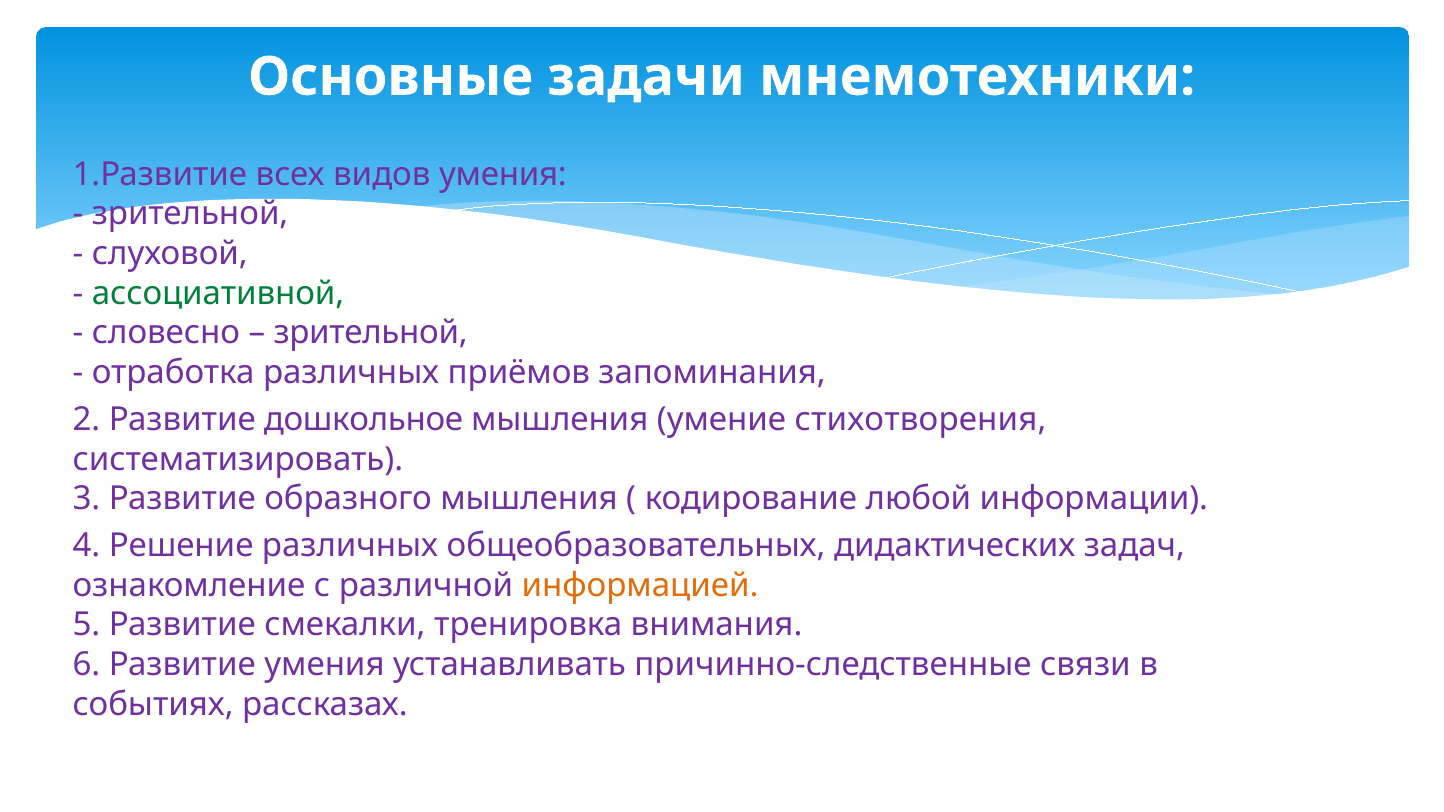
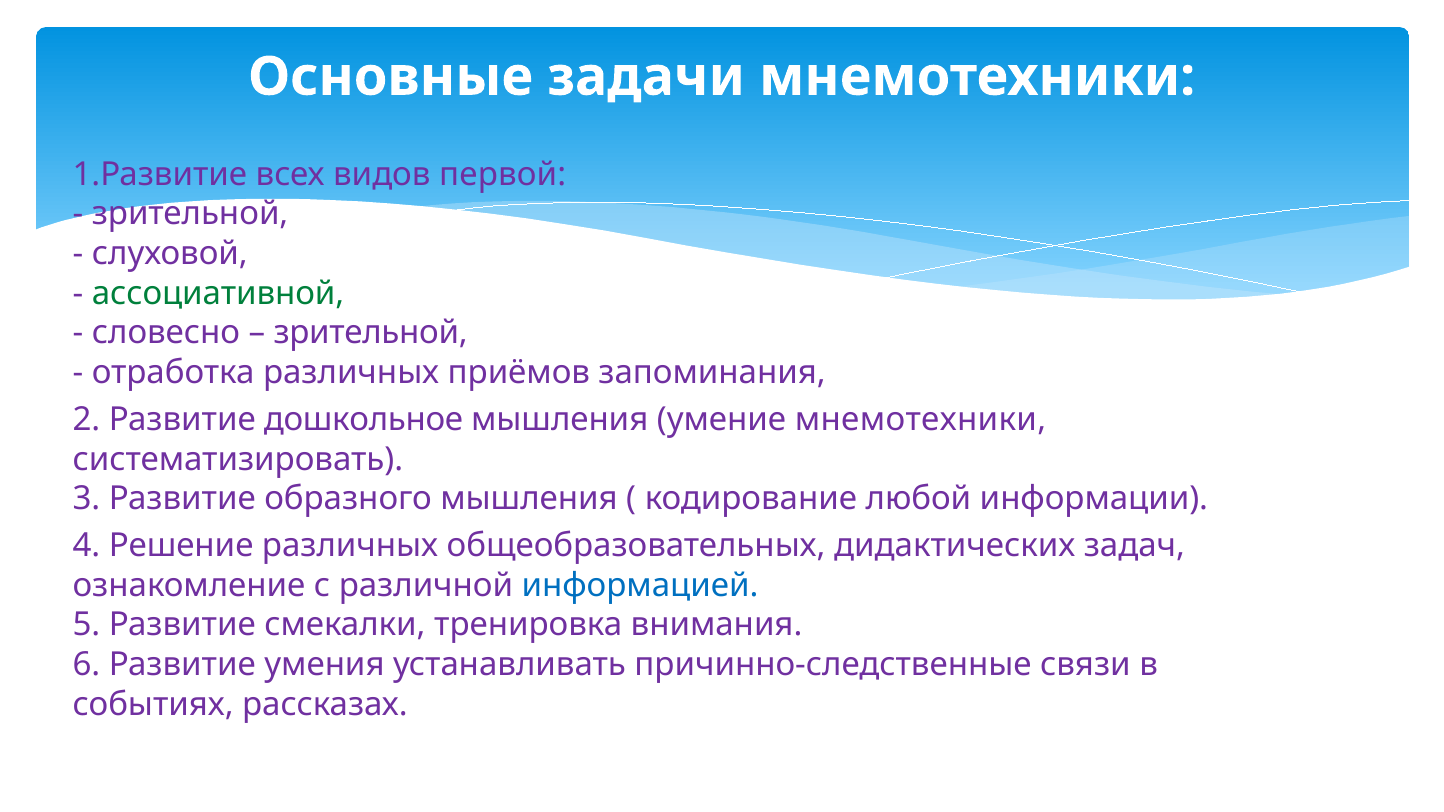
видов умения: умения -> первой
умение стихотворения: стихотворения -> мнемотехники
информацией colour: orange -> blue
